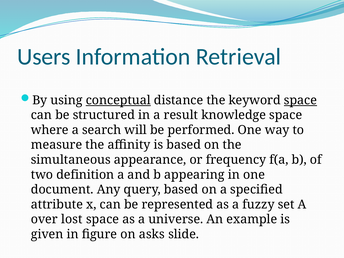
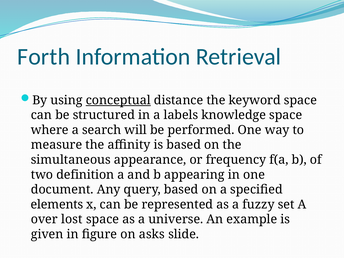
Users: Users -> Forth
space at (300, 100) underline: present -> none
result: result -> labels
attribute: attribute -> elements
